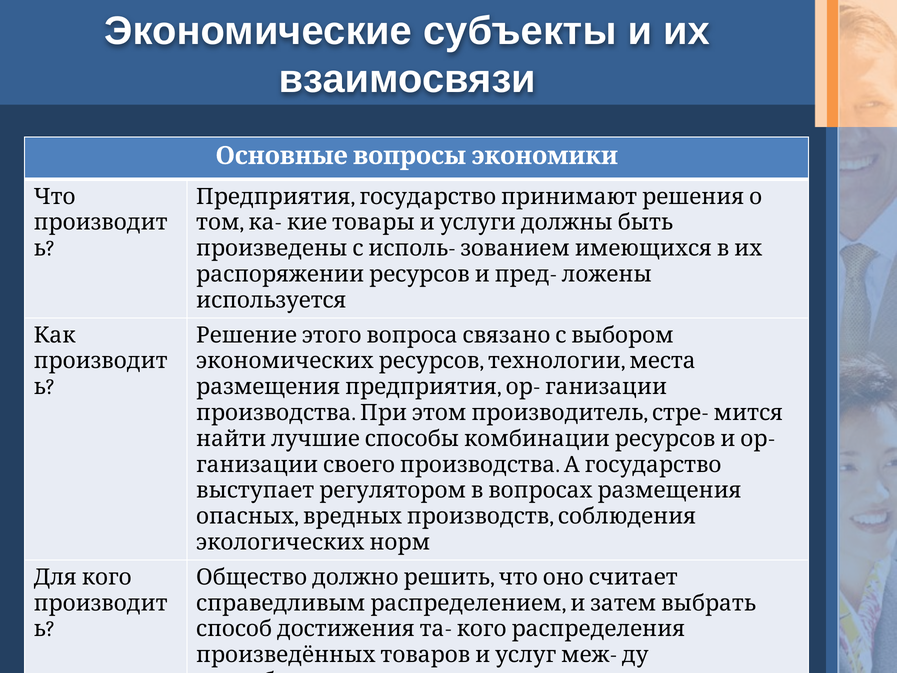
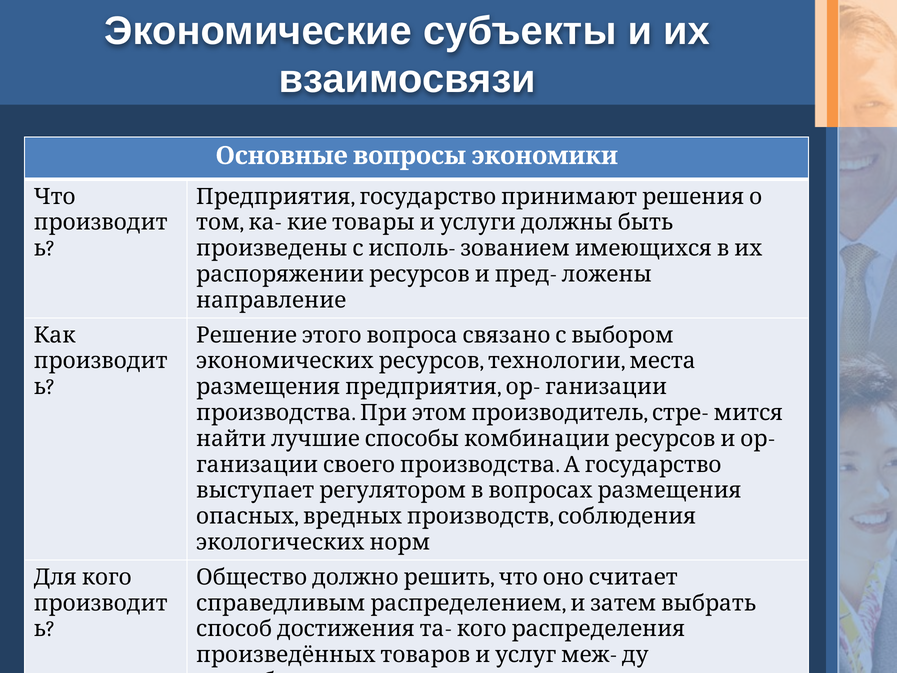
используется: используется -> направление
